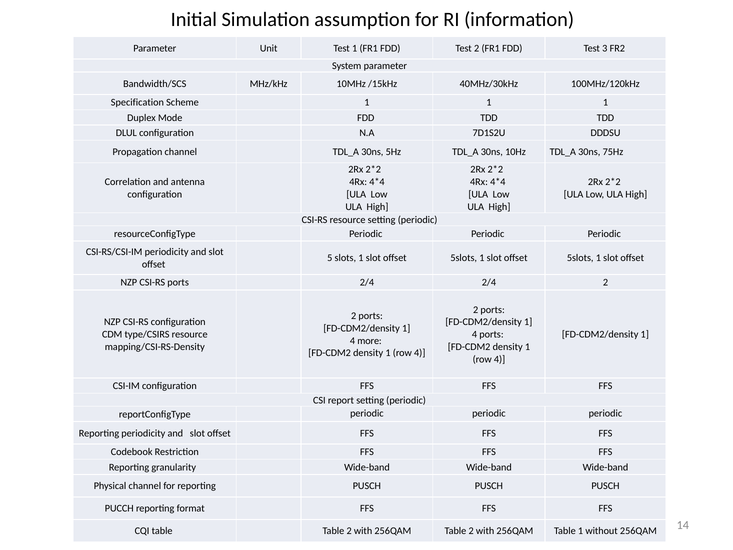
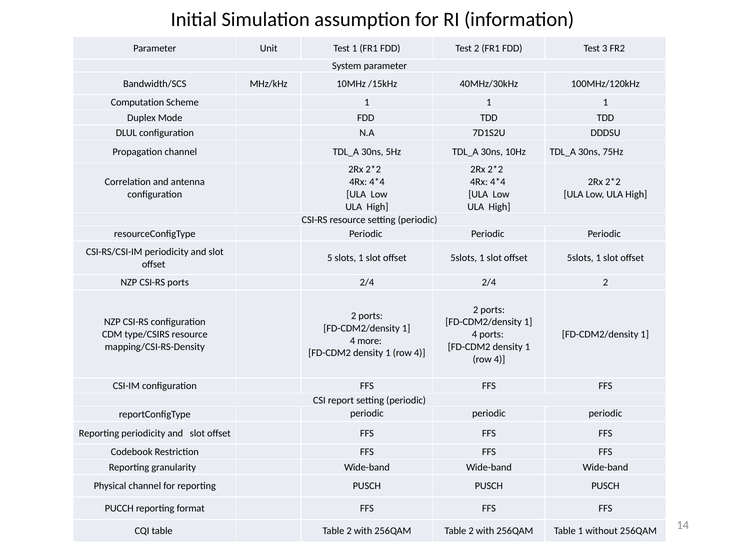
Specification: Specification -> Computation
